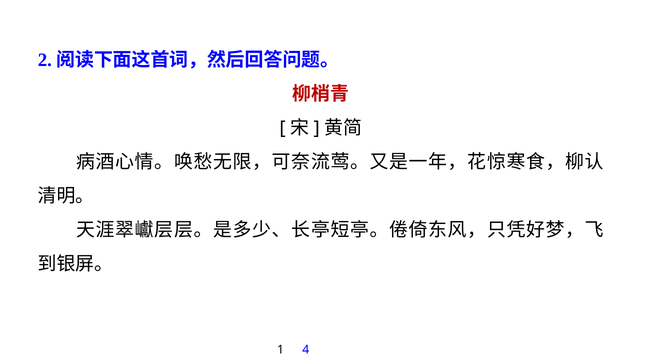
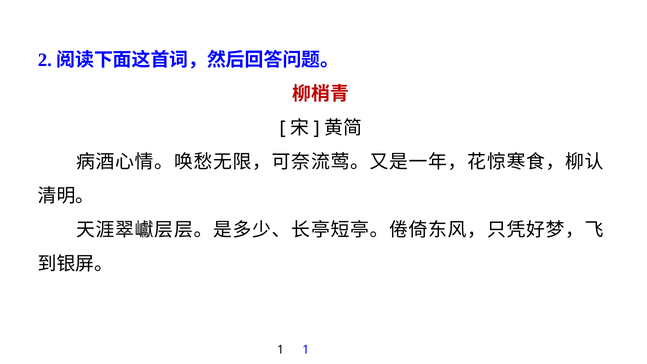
1 4: 4 -> 1
